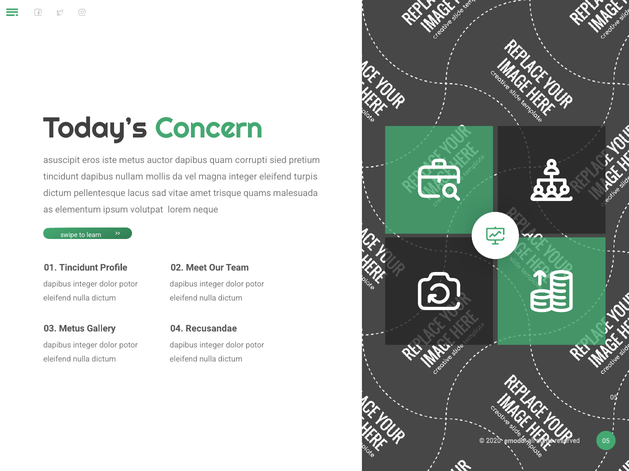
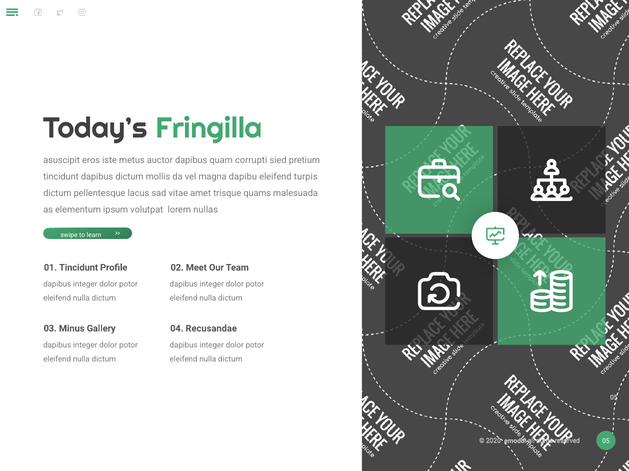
Concern: Concern -> Fringilla
dapibus nullam: nullam -> dictum
magna integer: integer -> dapibu
neque: neque -> nullas
03 Metus: Metus -> Minus
